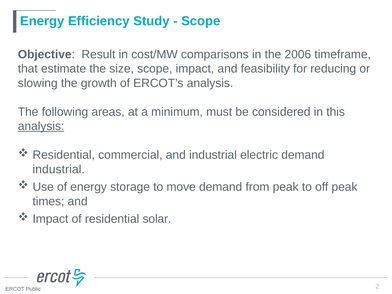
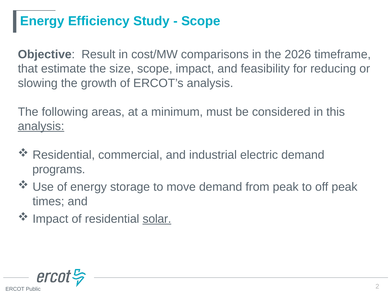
2006: 2006 -> 2026
industrial at (59, 169): industrial -> programs
solar underline: none -> present
